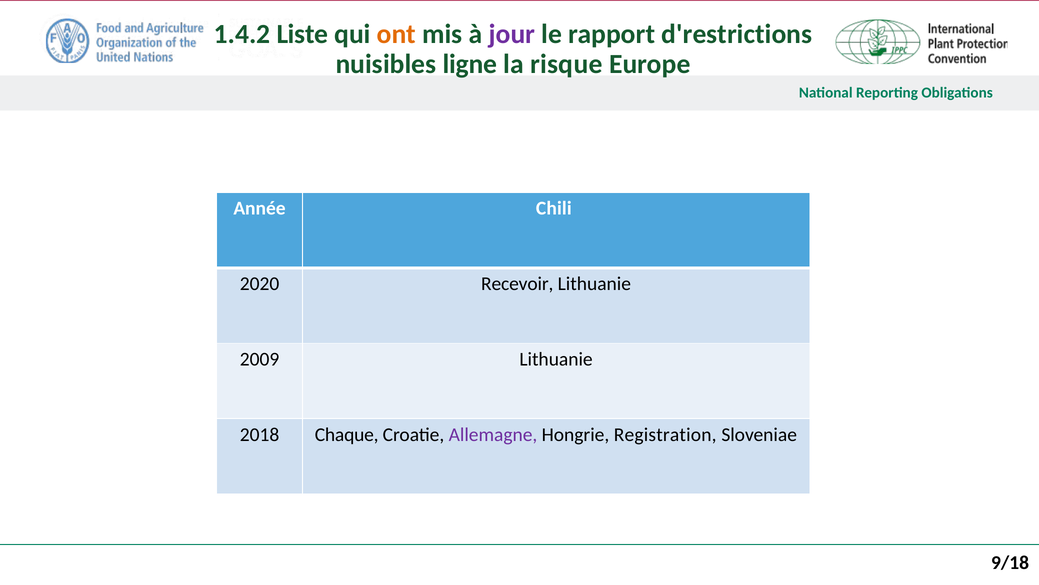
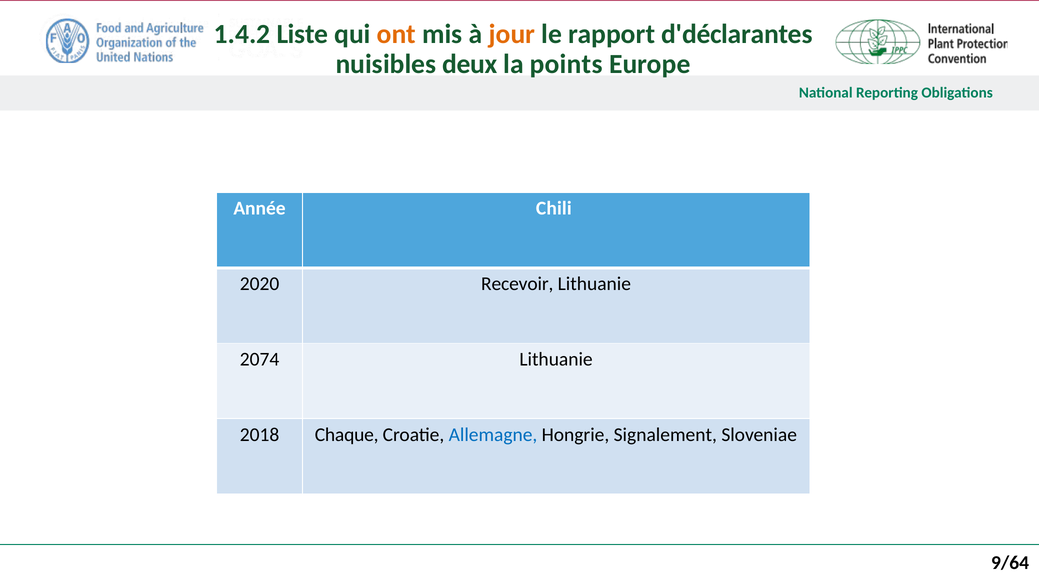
jour colour: purple -> orange
d'restrictions: d'restrictions -> d'déclarantes
ligne: ligne -> deux
risque: risque -> points
2009: 2009 -> 2074
Allemagne colour: purple -> blue
Registration: Registration -> Signalement
9/18: 9/18 -> 9/64
